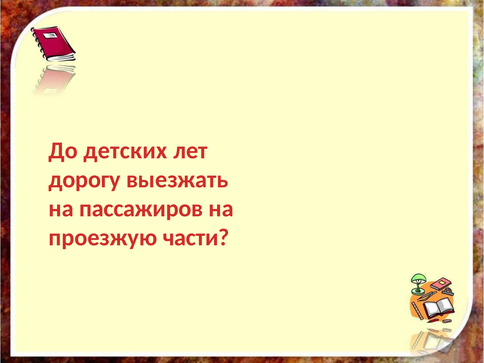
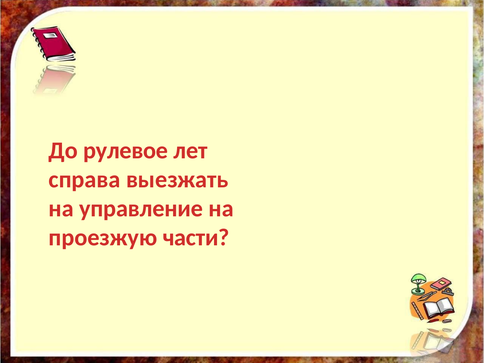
детских: детских -> рулевое
дорогу: дорогу -> справа
пассажиров: пассажиров -> управление
